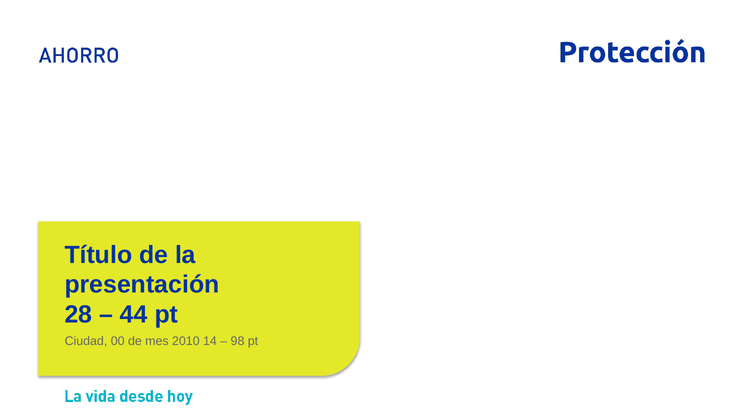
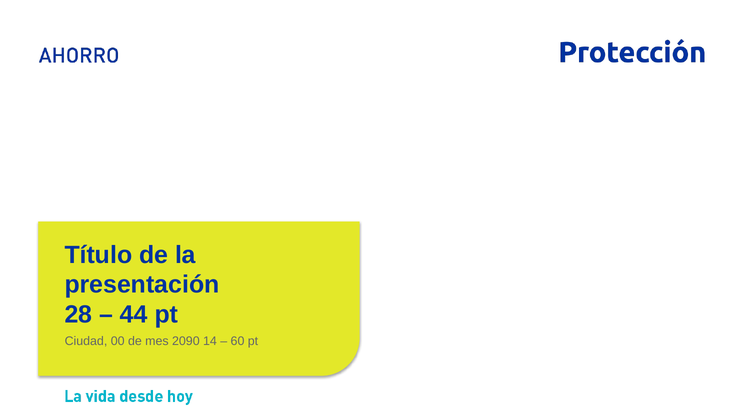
2010: 2010 -> 2090
98: 98 -> 60
